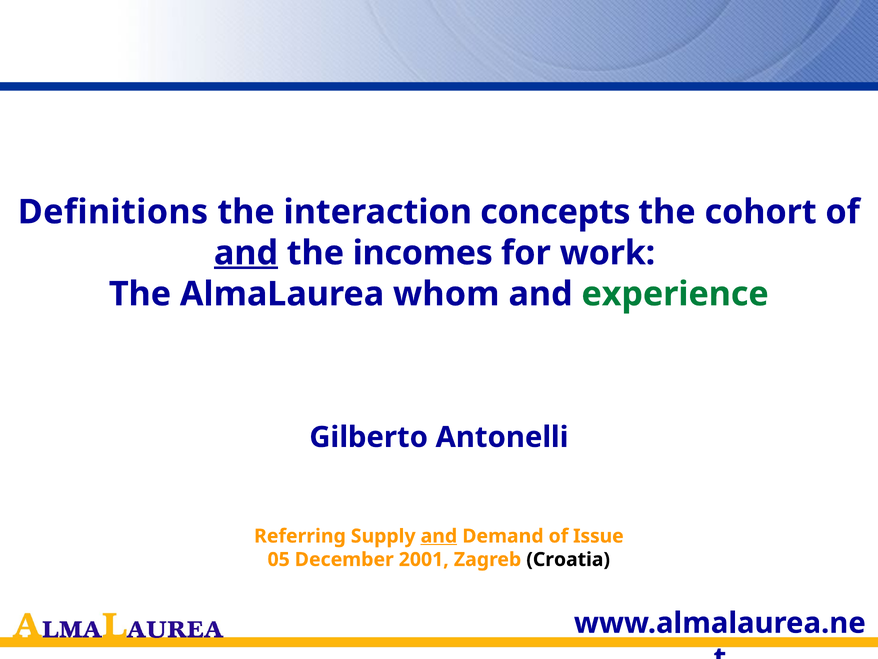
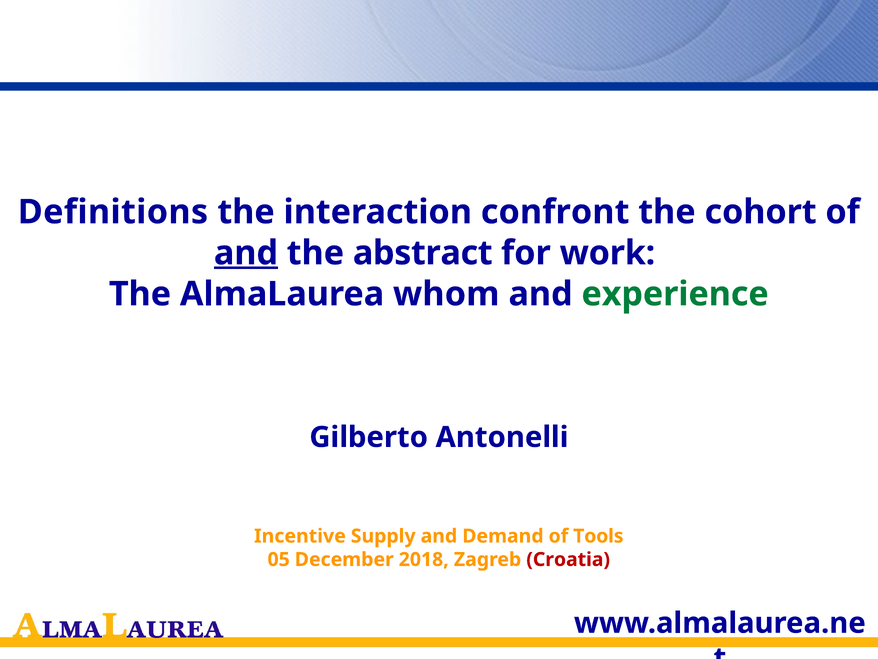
concepts: concepts -> confront
incomes: incomes -> abstract
Referring: Referring -> Incentive
and at (439, 536) underline: present -> none
Issue: Issue -> Tools
2001: 2001 -> 2018
Croatia colour: black -> red
